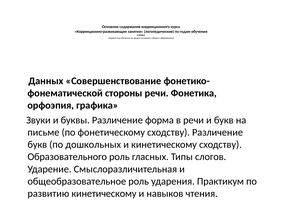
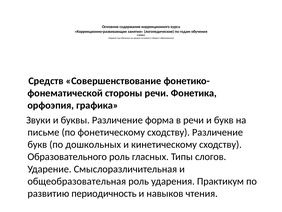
Данных: Данных -> Средств
общеобразовательное: общеобразовательное -> общеобразовательная
развитию кинетическому: кинетическому -> периодичность
